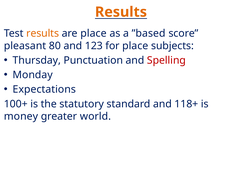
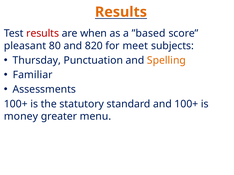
results at (43, 33) colour: orange -> red
are place: place -> when
123: 123 -> 820
for place: place -> meet
Spelling colour: red -> orange
Monday: Monday -> Familiar
Expectations: Expectations -> Assessments
and 118+: 118+ -> 100+
world: world -> menu
